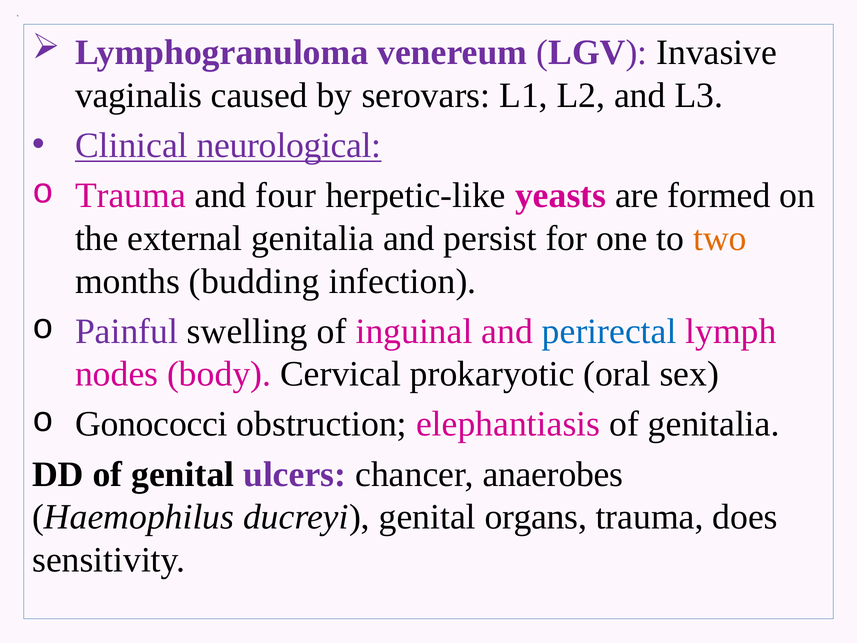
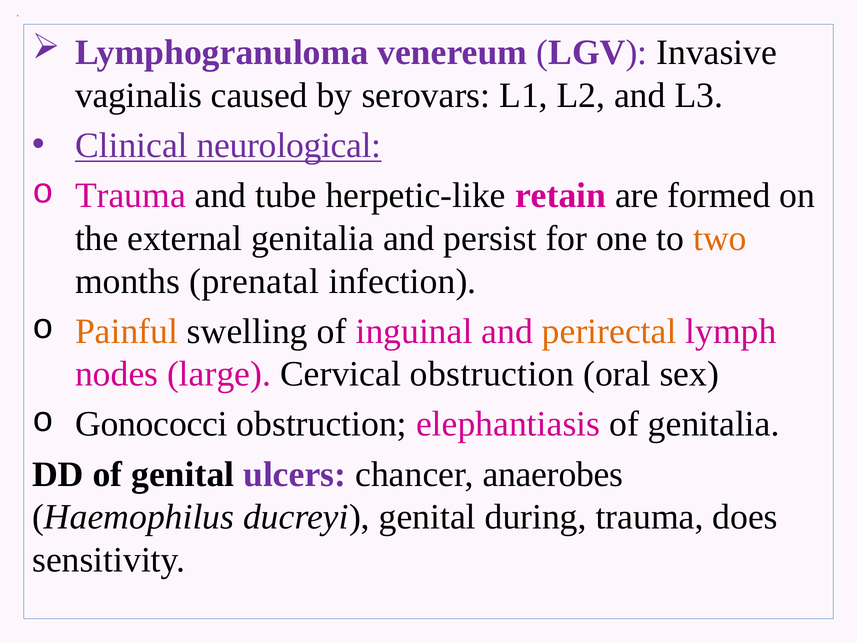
four: four -> tube
yeasts: yeasts -> retain
budding: budding -> prenatal
Painful colour: purple -> orange
perirectal colour: blue -> orange
body: body -> large
Cervical prokaryotic: prokaryotic -> obstruction
organs: organs -> during
